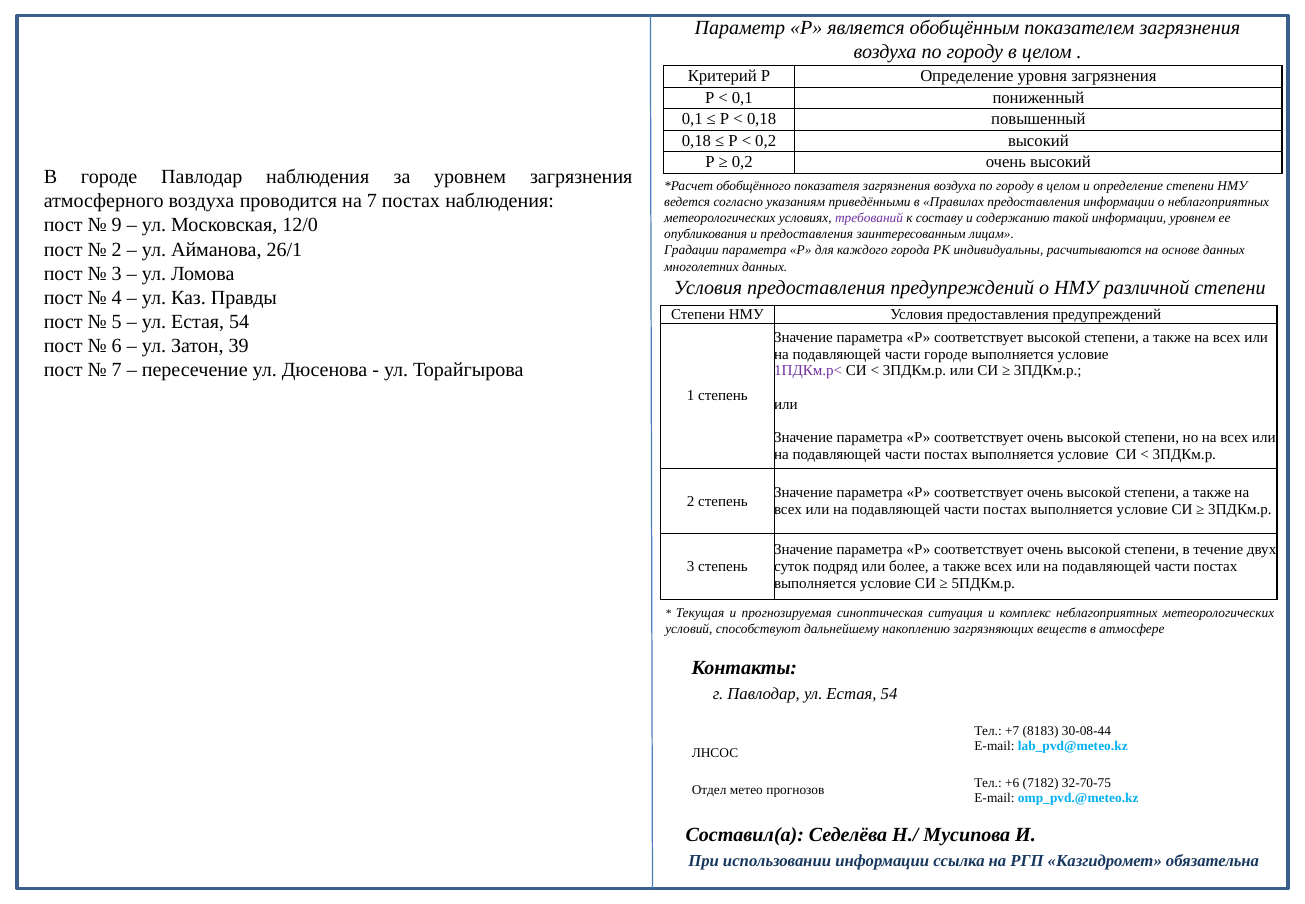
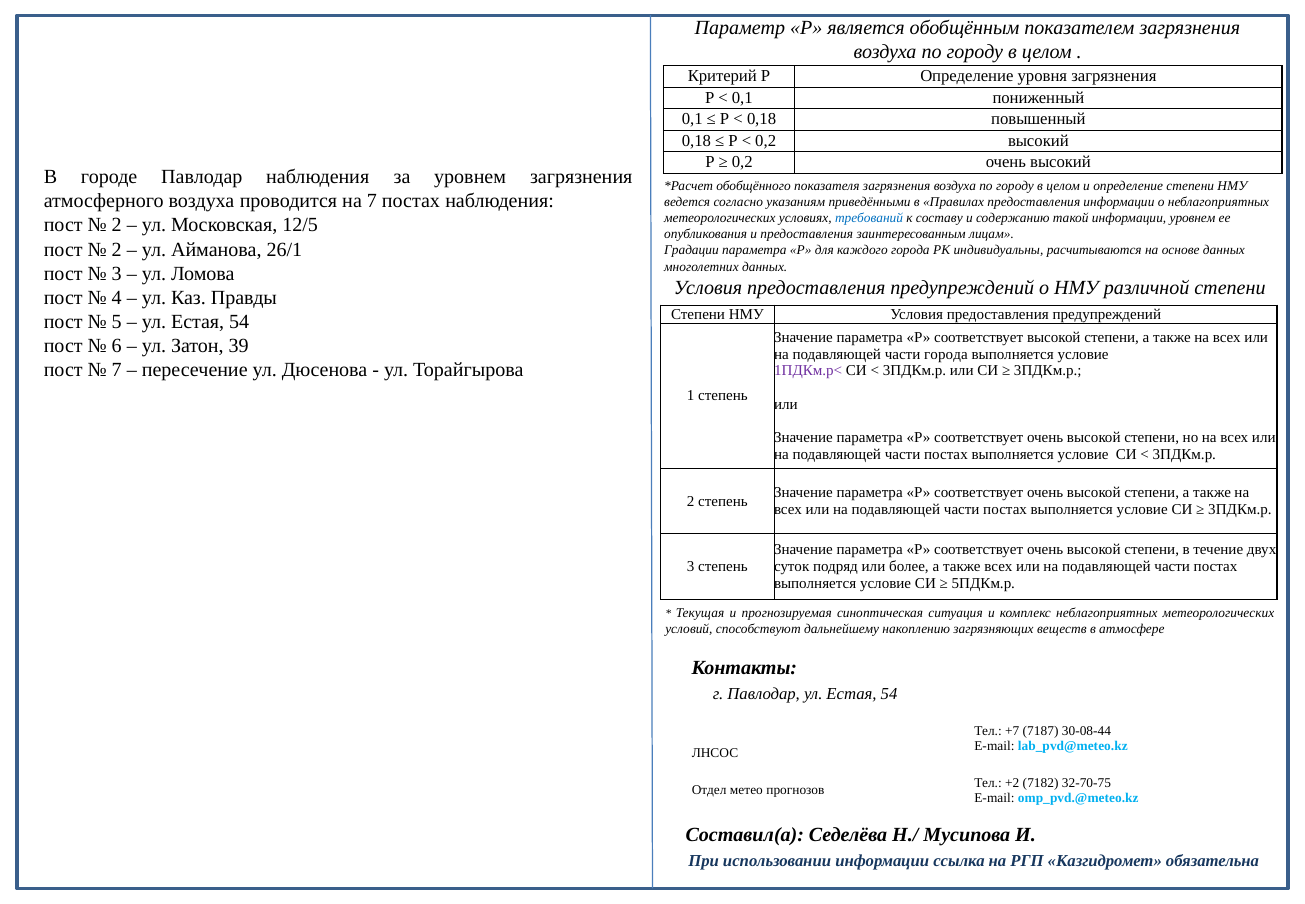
требований colour: purple -> blue
9 at (117, 225): 9 -> 2
12/0: 12/0 -> 12/5
части городе: городе -> города
8183: 8183 -> 7187
+6: +6 -> +2
